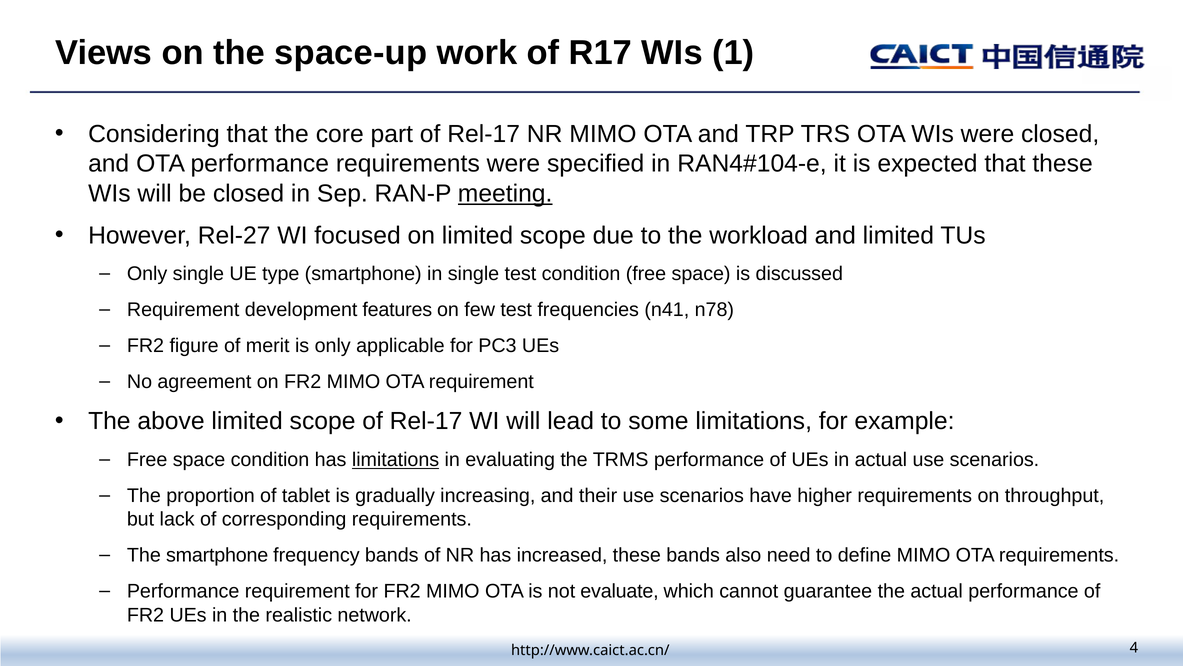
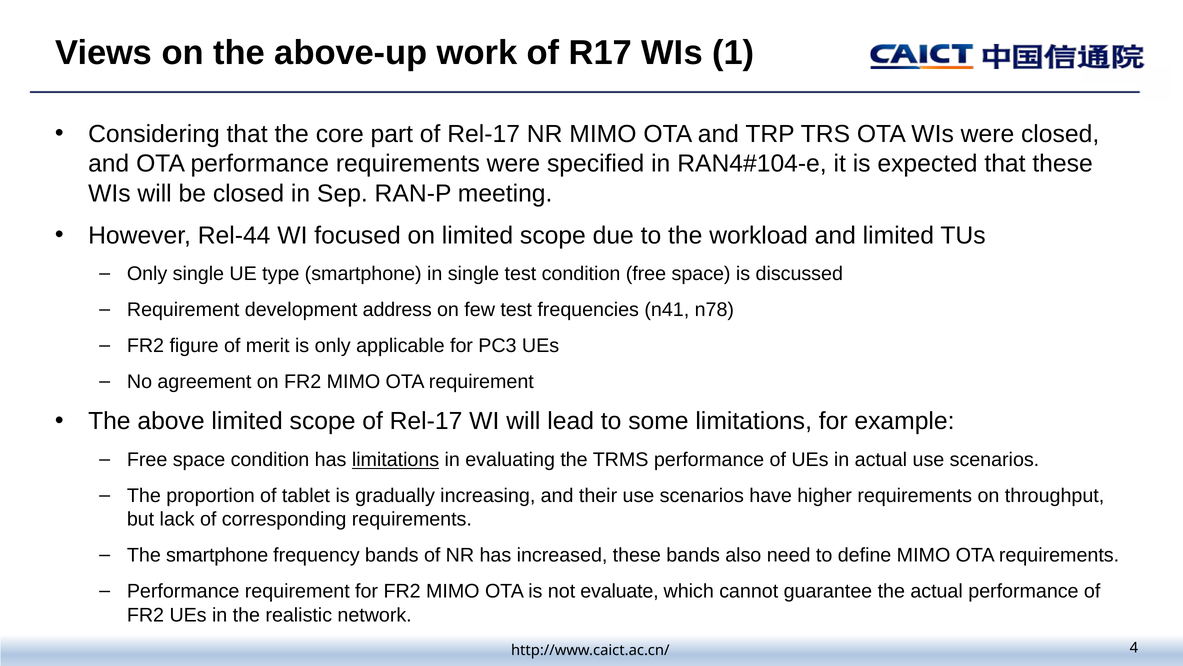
space-up: space-up -> above-up
meeting underline: present -> none
Rel-27: Rel-27 -> Rel-44
features: features -> address
